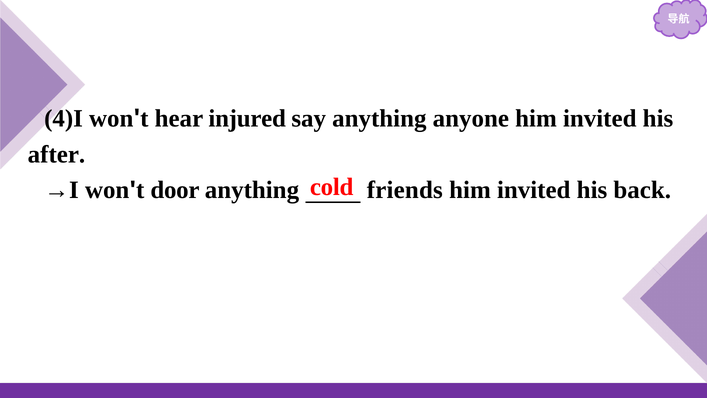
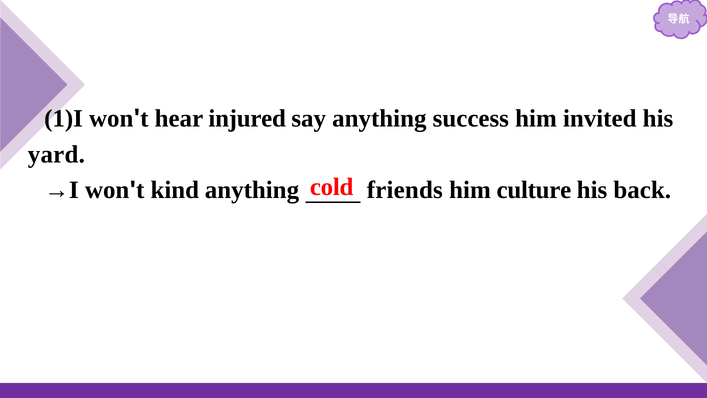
4)I: 4)I -> 1)I
anyone: anyone -> success
after: after -> yard
door: door -> kind
invited at (534, 190): invited -> culture
